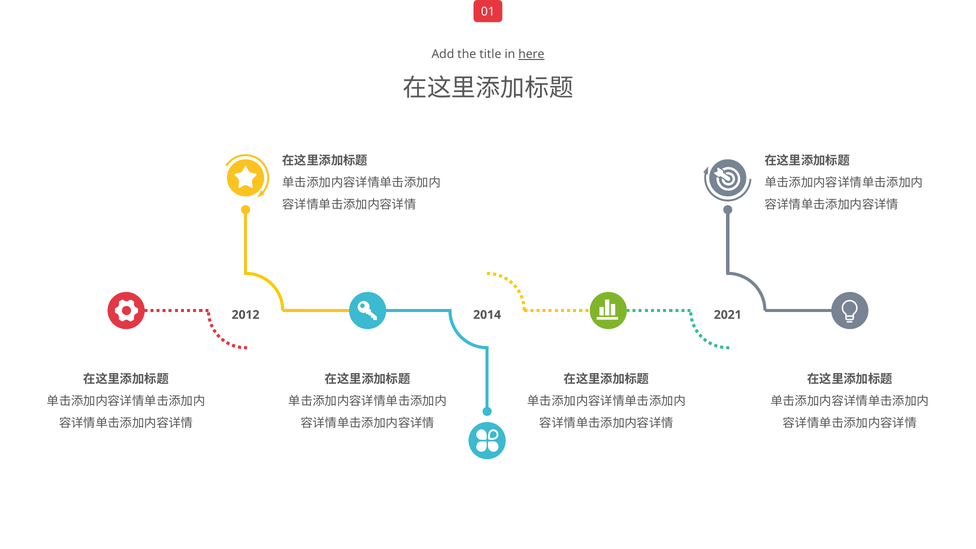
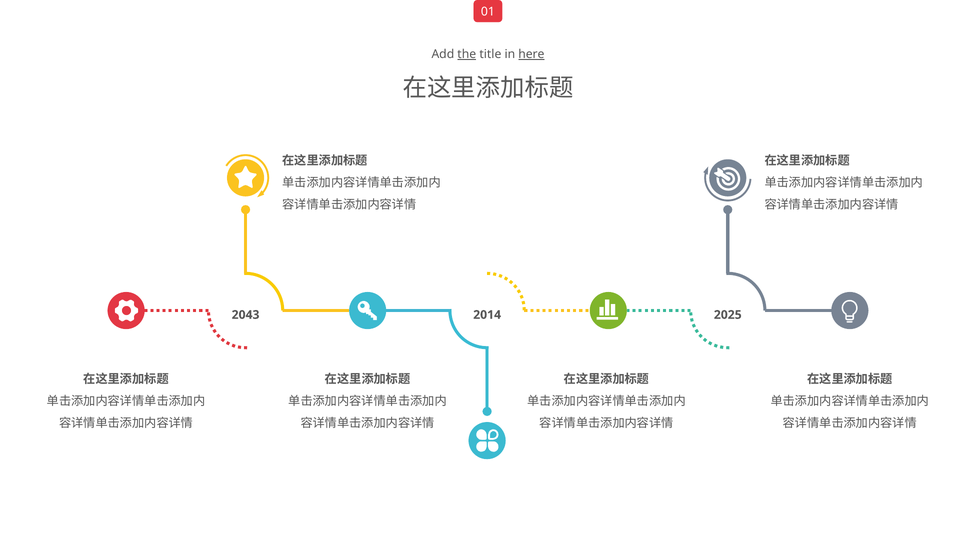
the underline: none -> present
2012: 2012 -> 2043
2021: 2021 -> 2025
